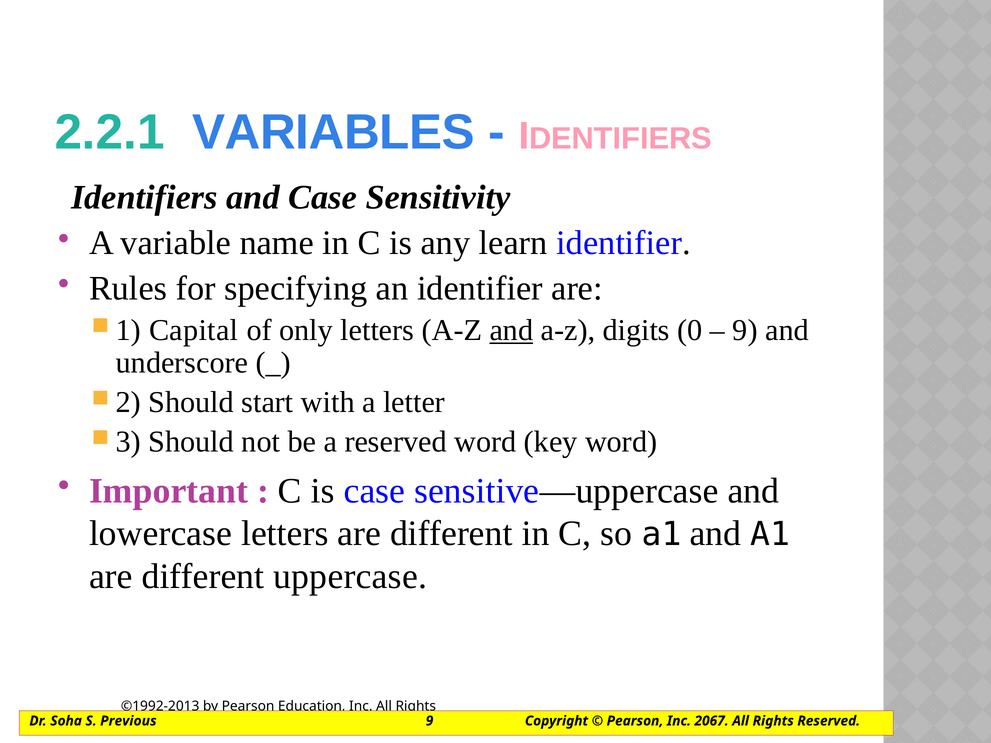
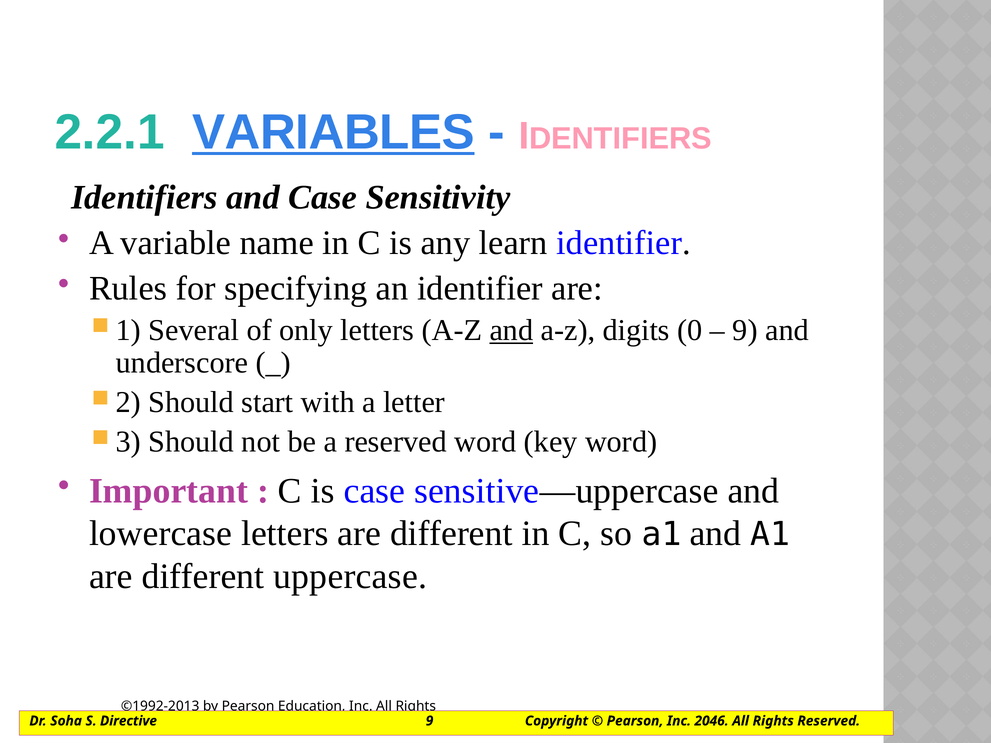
VARIABLES underline: none -> present
Capital: Capital -> Several
Previous: Previous -> Directive
2067: 2067 -> 2046
